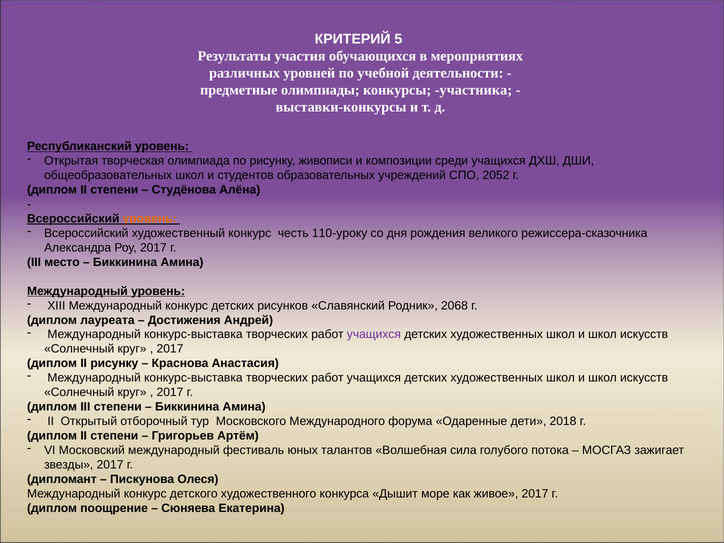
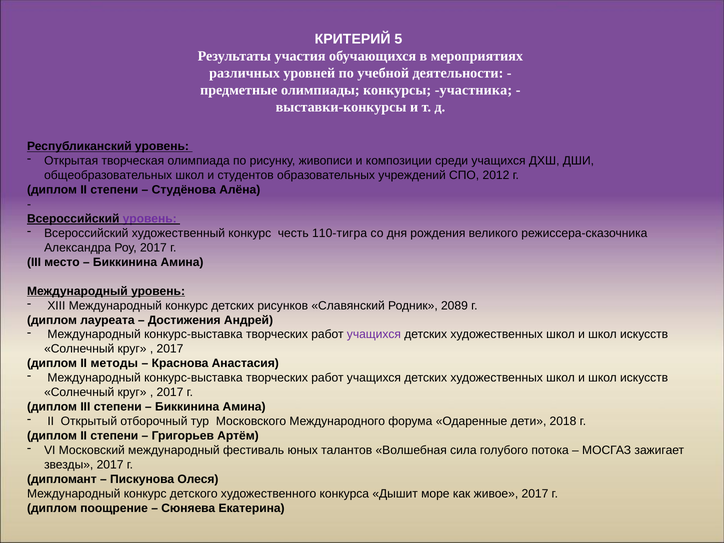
2052: 2052 -> 2012
уровень at (150, 219) colour: orange -> purple
110-уроку: 110-уроку -> 110-тигра
2068: 2068 -> 2089
II рисунку: рисунку -> методы
